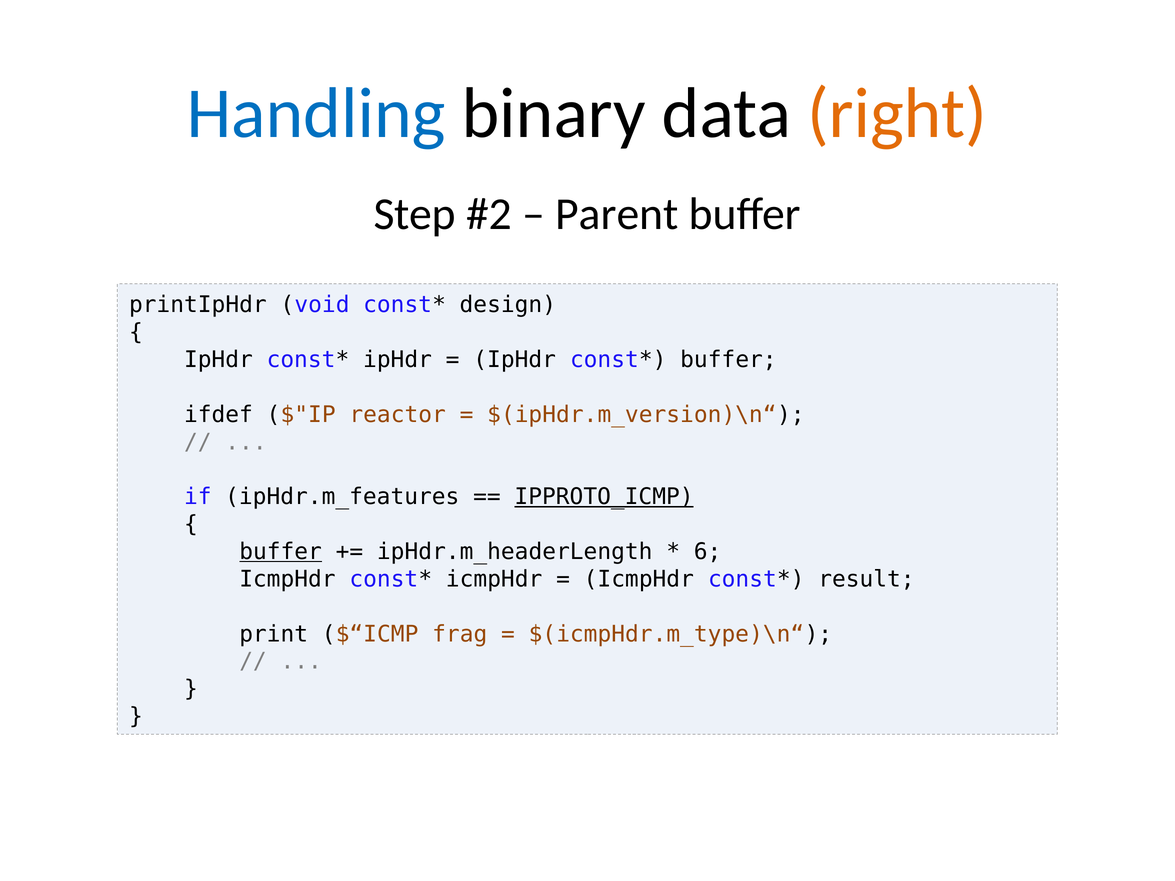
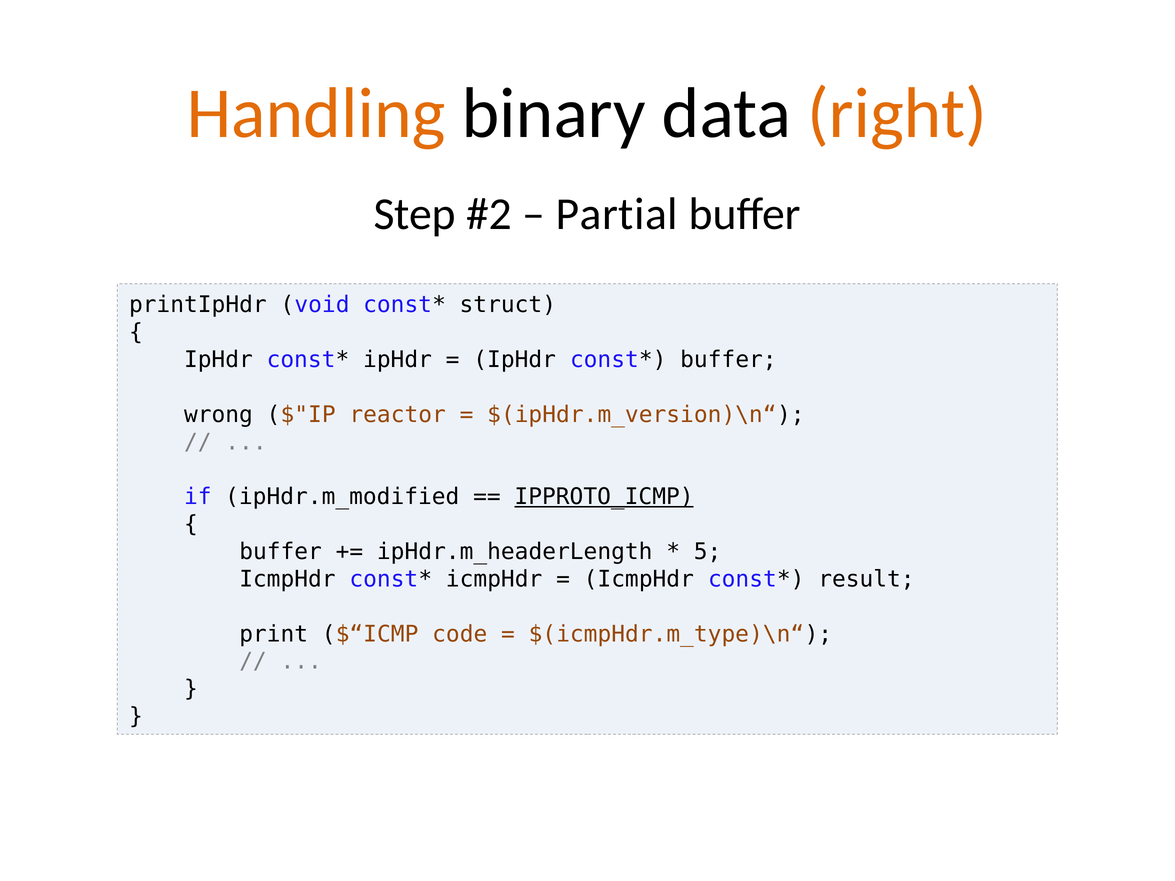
Handling colour: blue -> orange
Parent: Parent -> Partial
design: design -> struct
ifdef: ifdef -> wrong
ipHdr.m_features: ipHdr.m_features -> ipHdr.m_modified
buffer at (281, 552) underline: present -> none
6: 6 -> 5
frag: frag -> code
